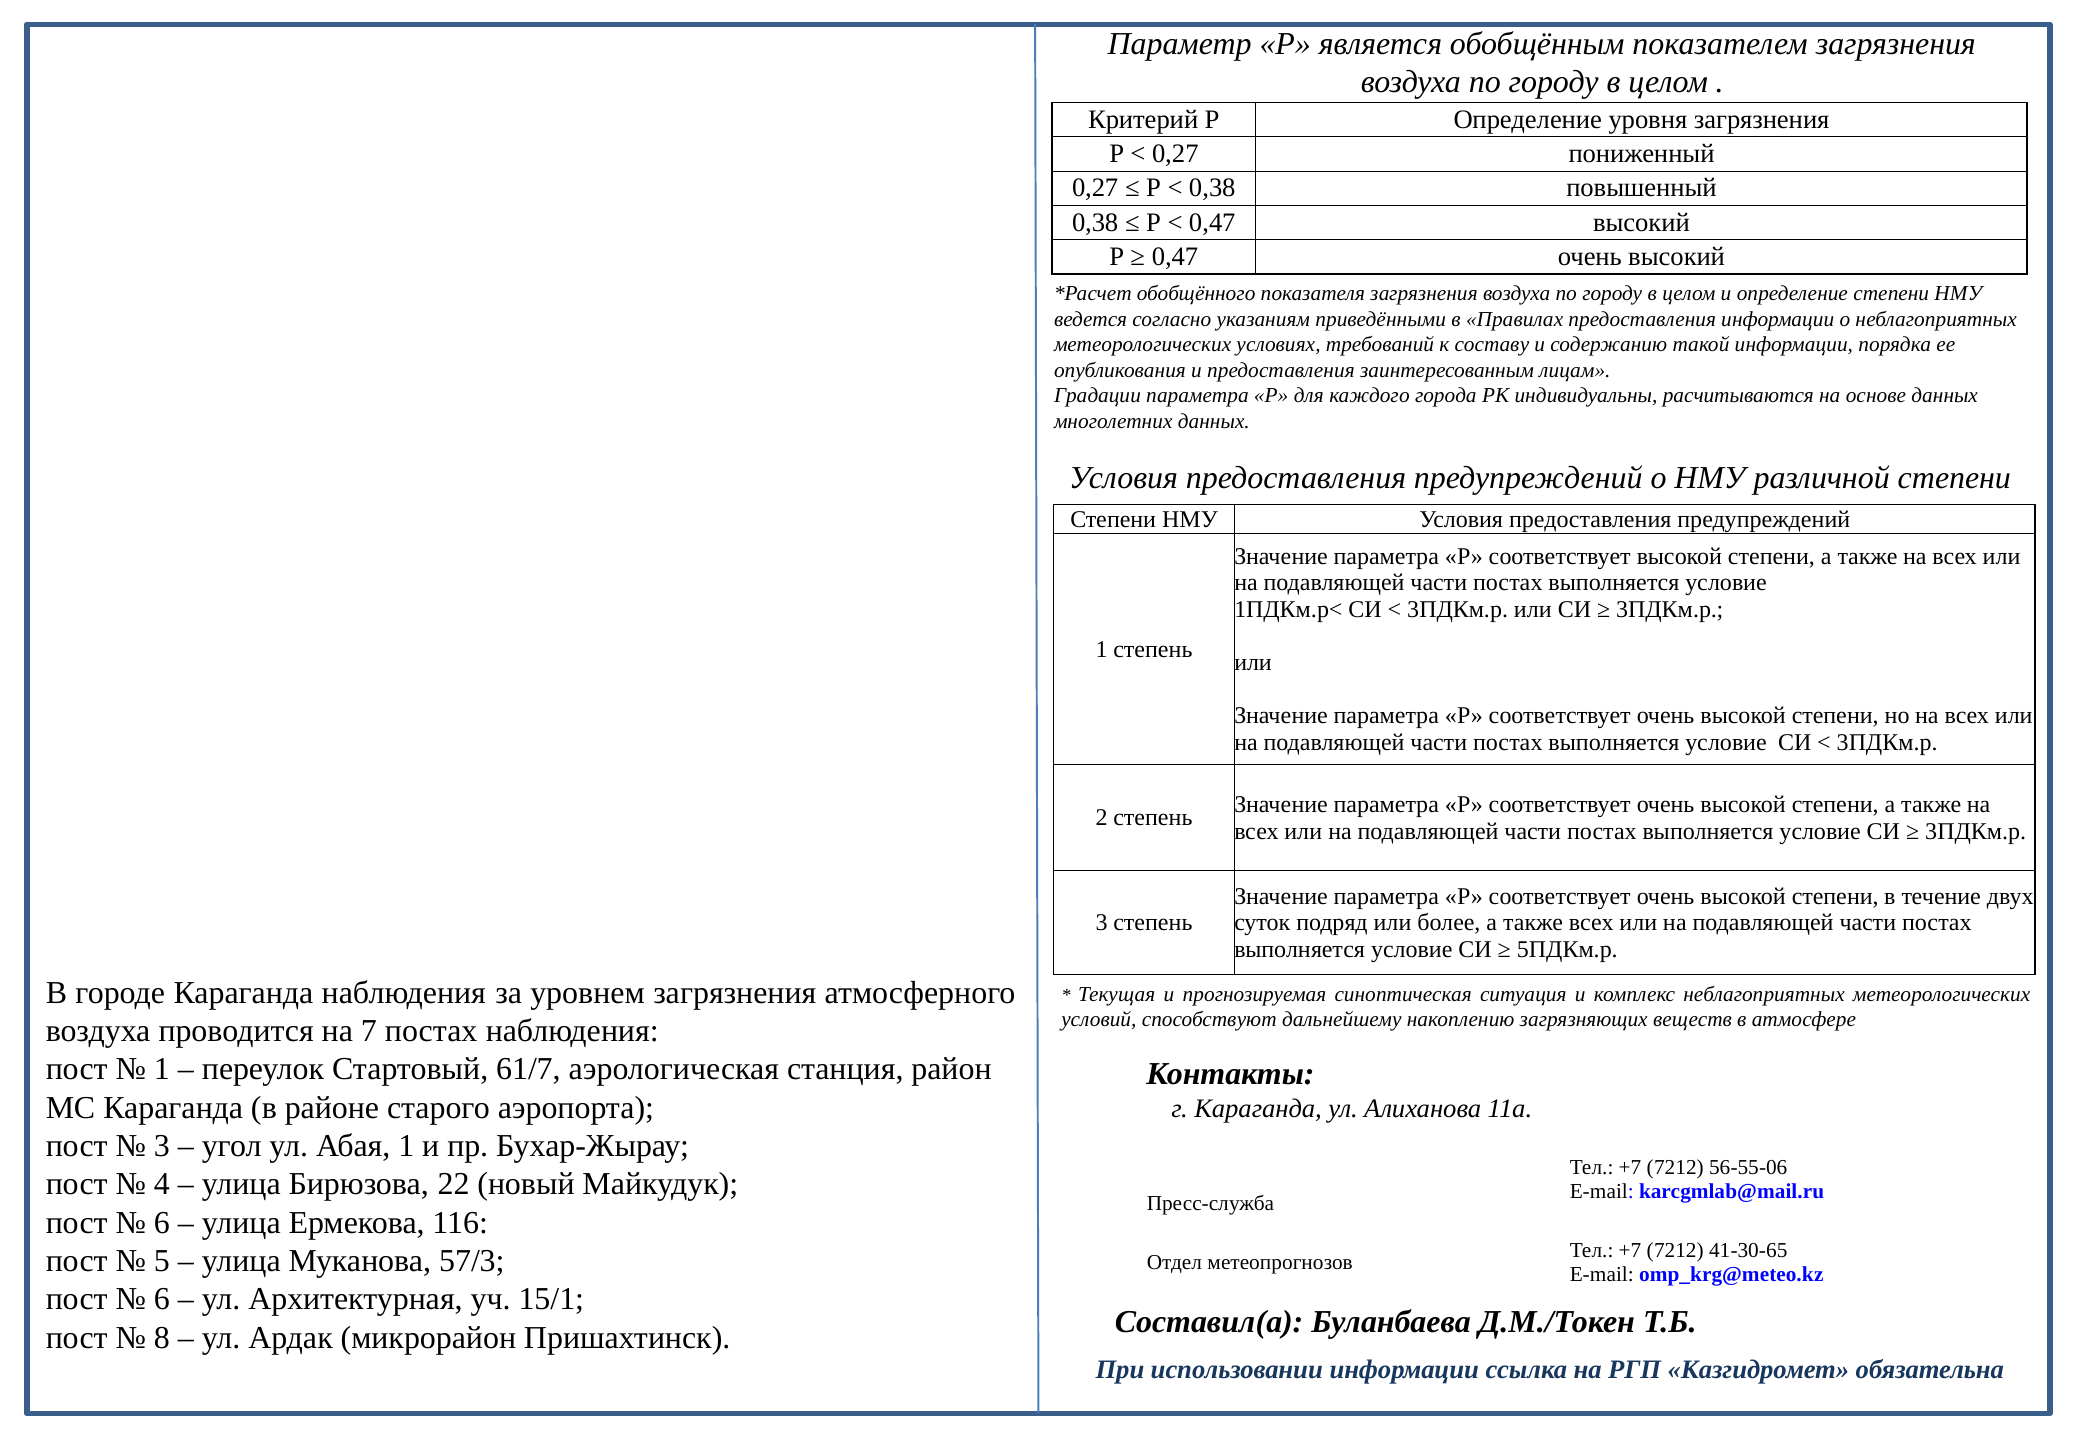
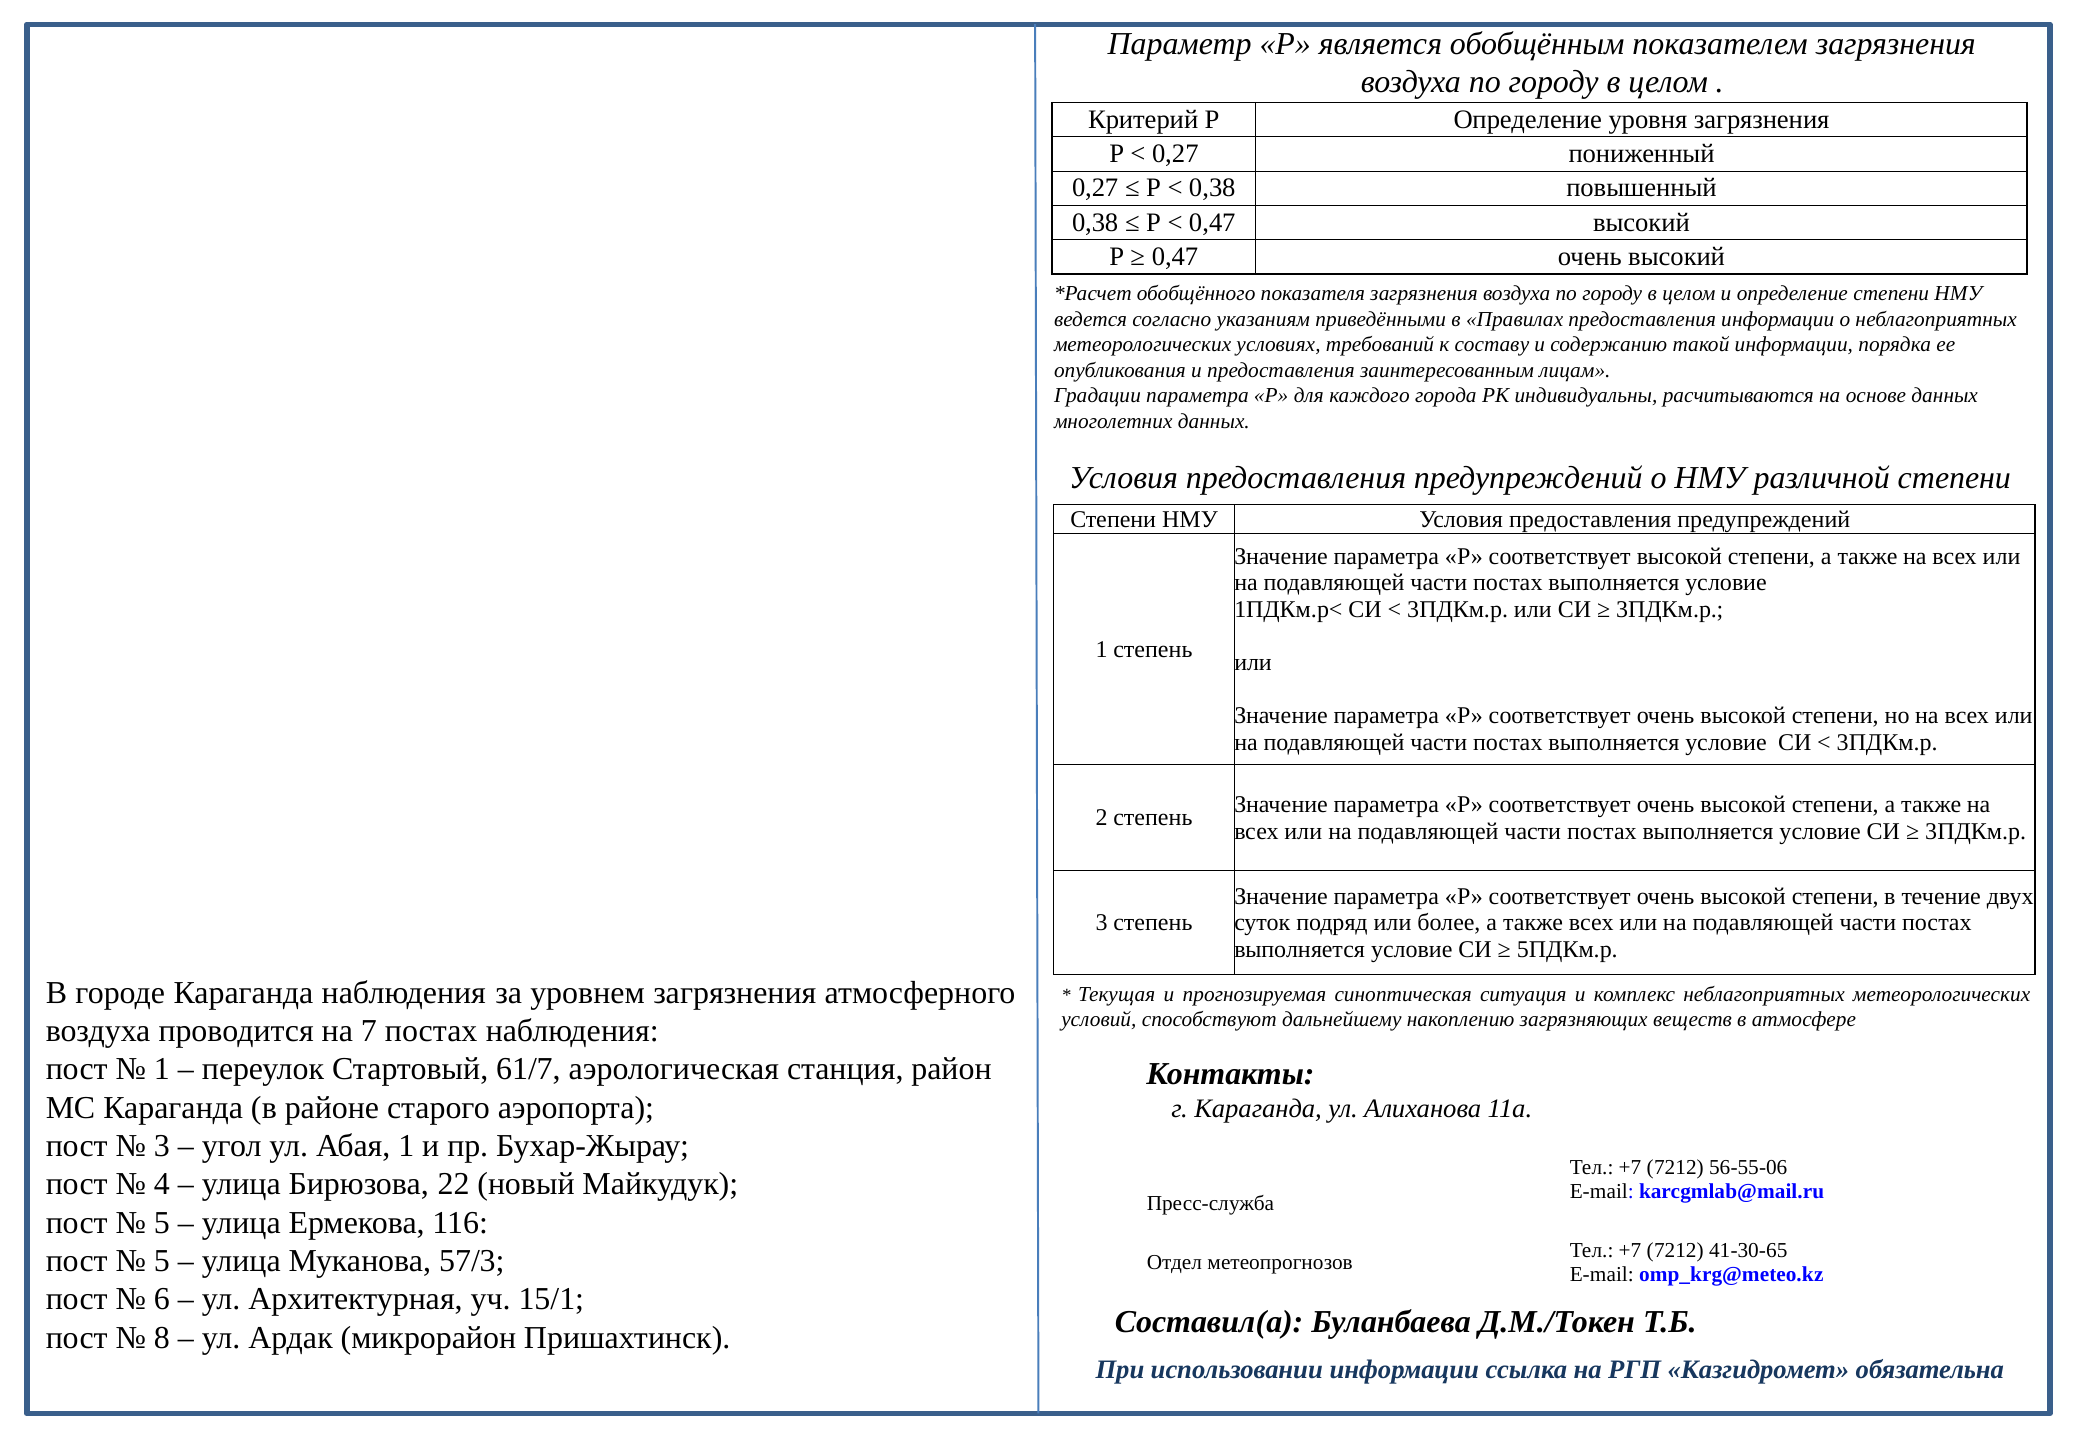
6 at (162, 1223): 6 -> 5
